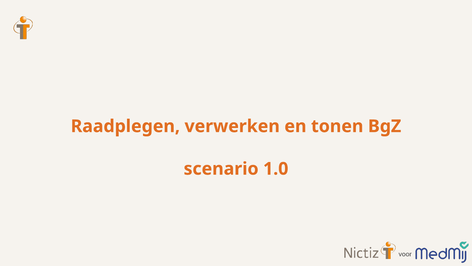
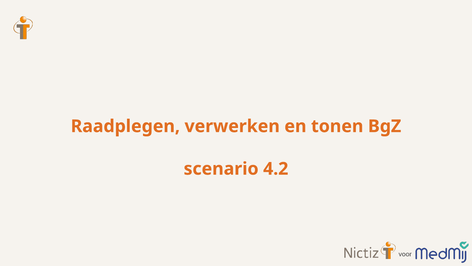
1.0: 1.0 -> 4.2
